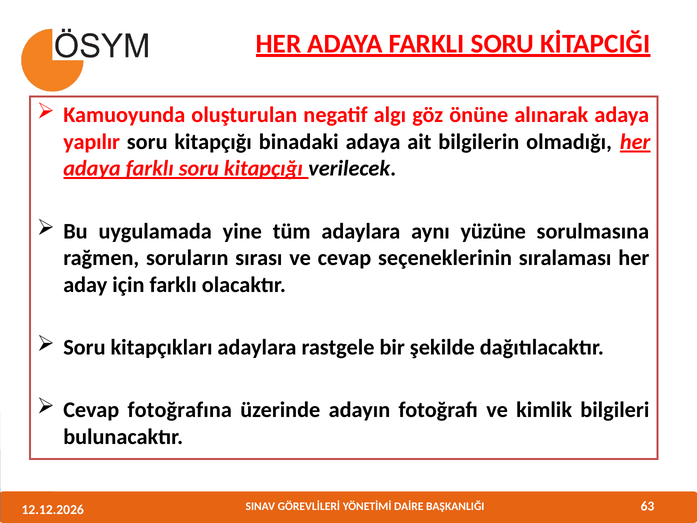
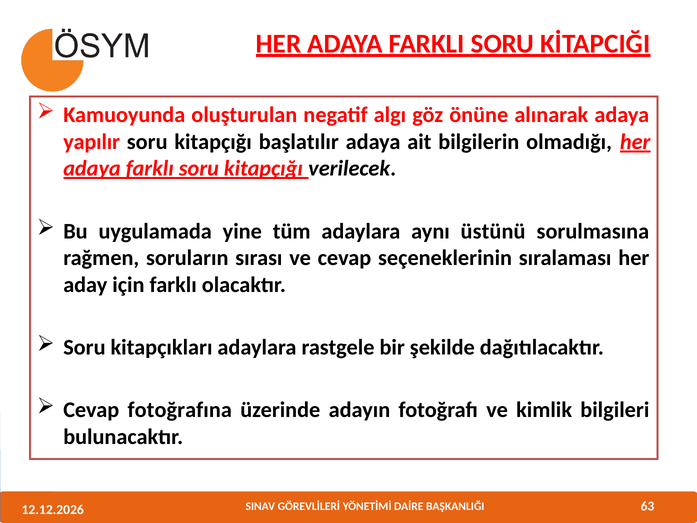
binadaki: binadaki -> başlatılır
yüzüne: yüzüne -> üstünü
